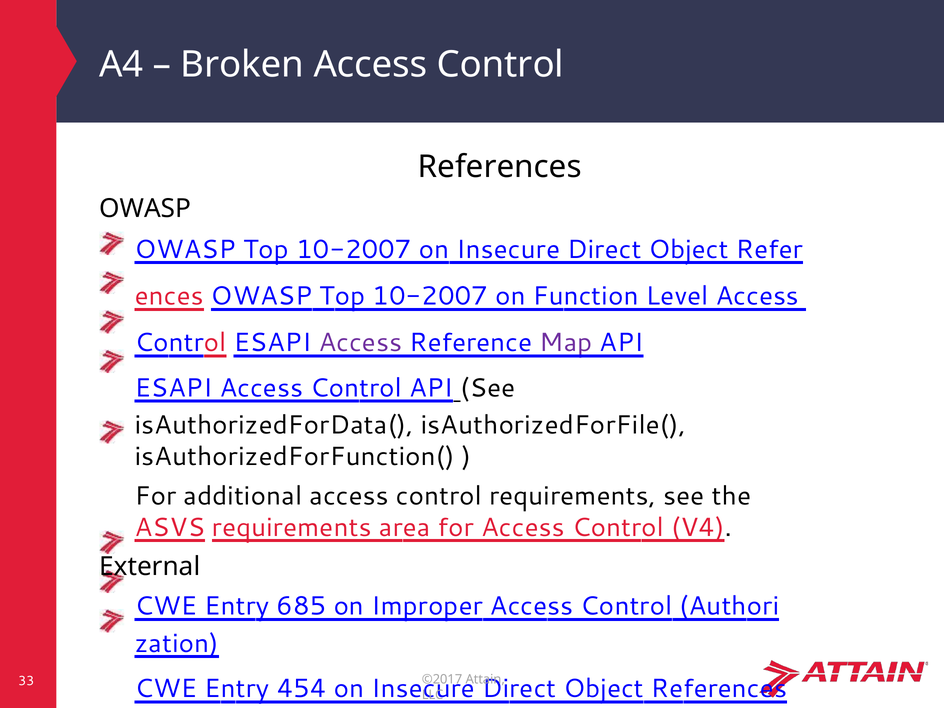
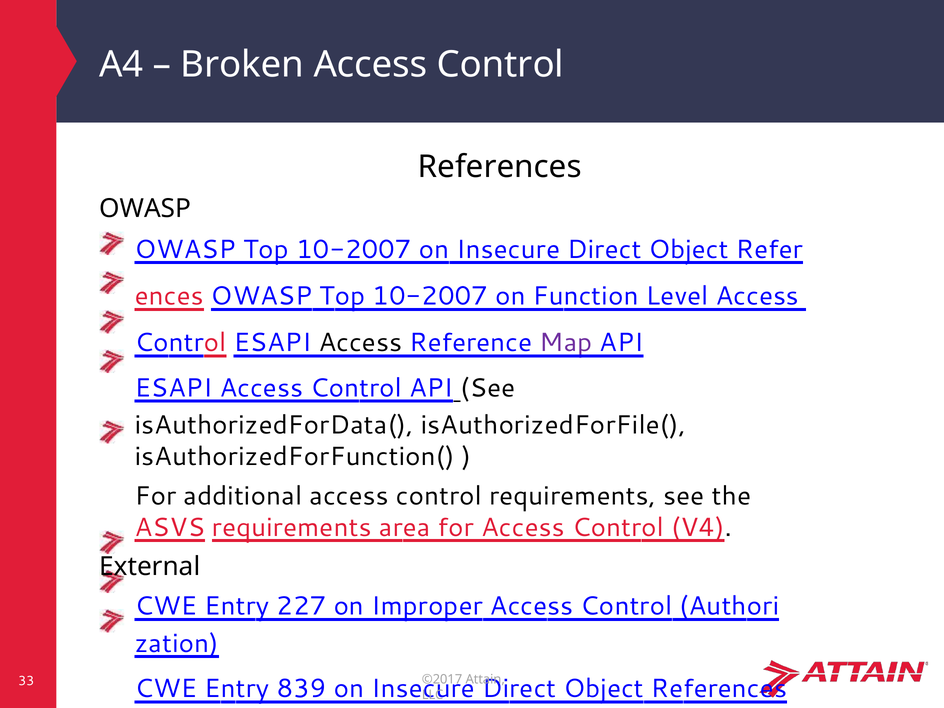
Access at (360, 343) colour: purple -> black
685: 685 -> 227
454: 454 -> 839
